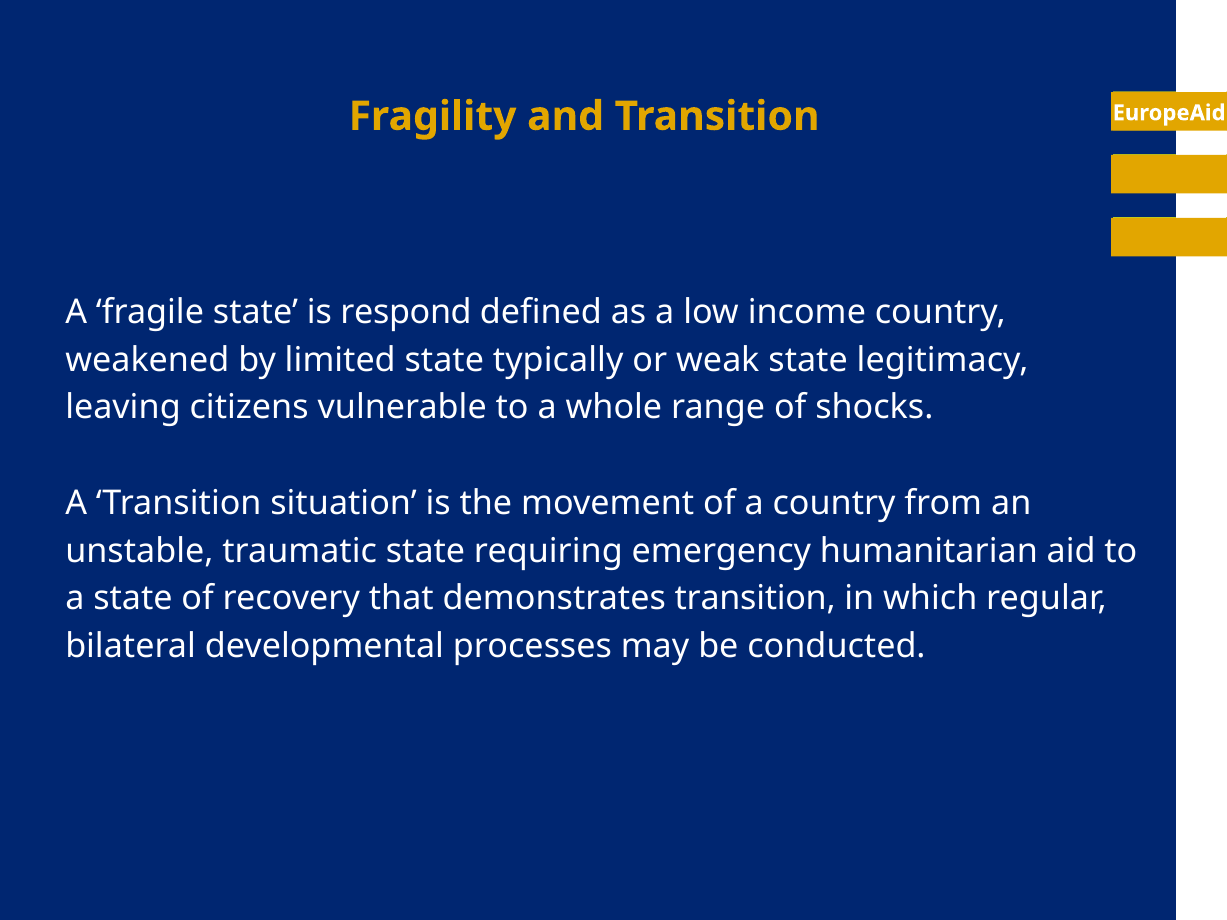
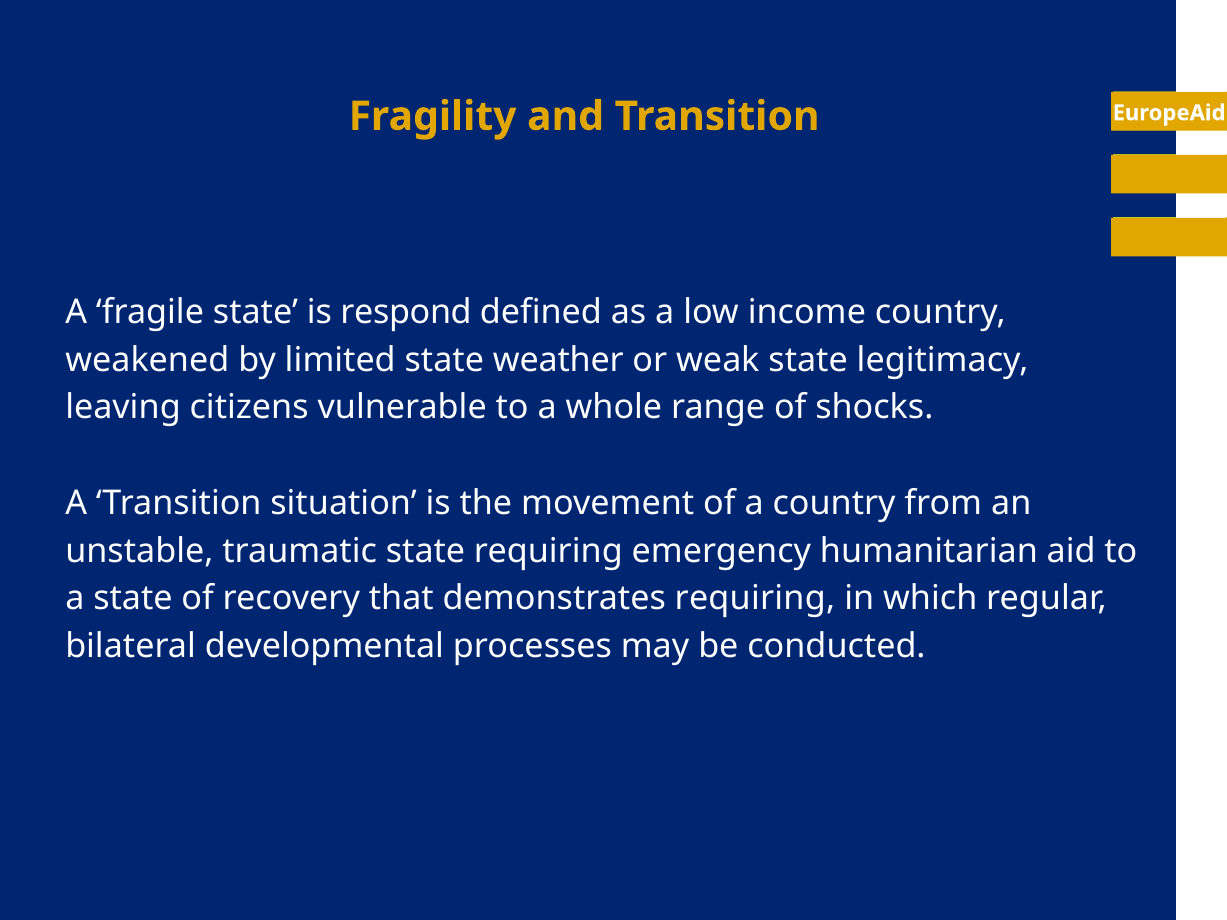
typically: typically -> weather
demonstrates transition: transition -> requiring
